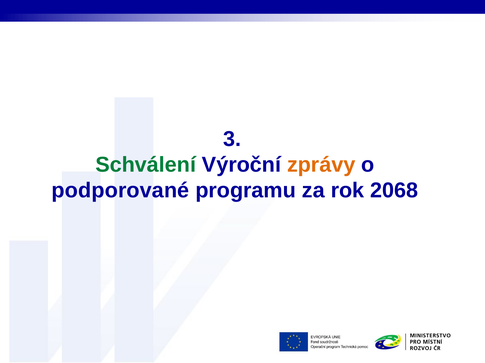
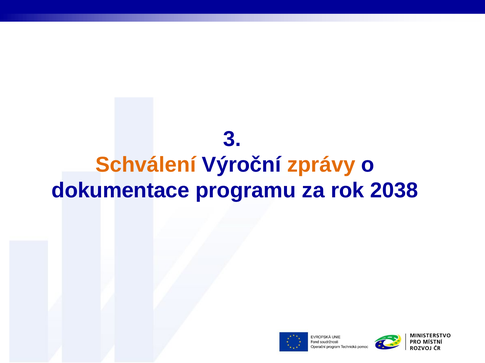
Schválení colour: green -> orange
podporované: podporované -> dokumentace
2068: 2068 -> 2038
